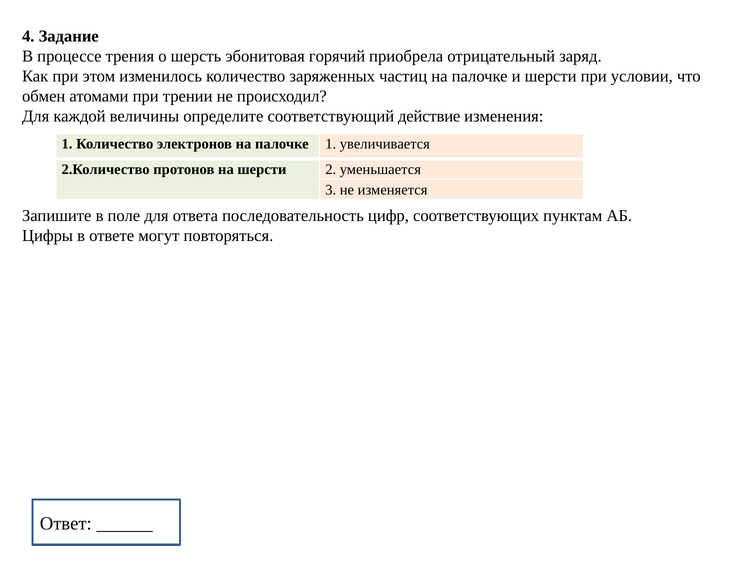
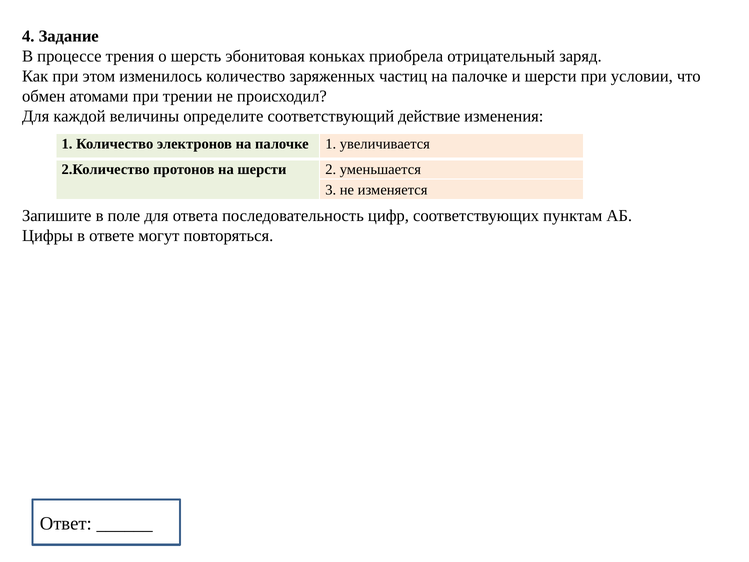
горячий: горячий -> коньках
